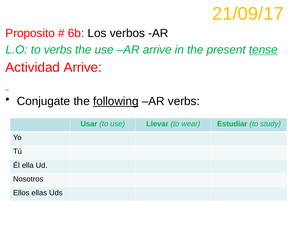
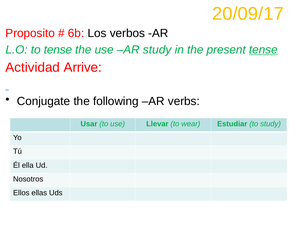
21/09/17: 21/09/17 -> 20/09/17
to verbs: verbs -> tense
AR arrive: arrive -> study
following underline: present -> none
